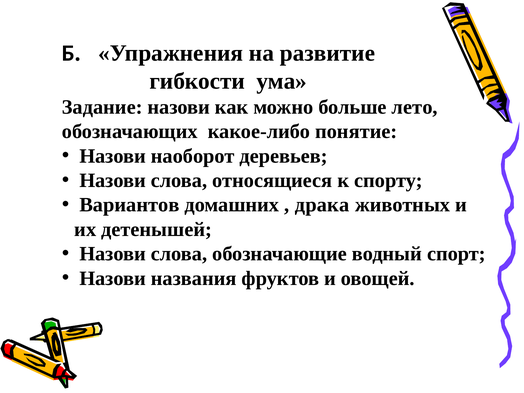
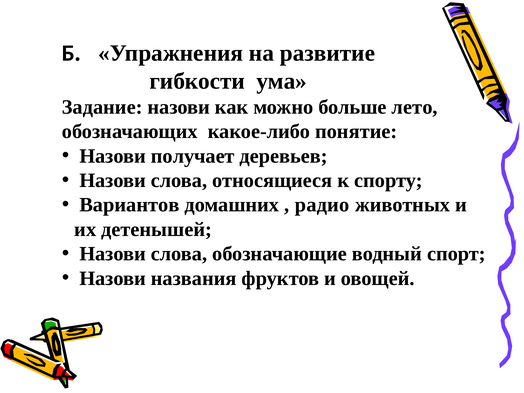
наоборот: наоборот -> получает
драка: драка -> радио
